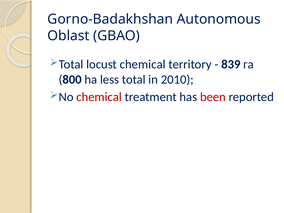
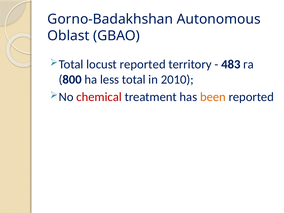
locust chemical: chemical -> reported
839: 839 -> 483
been colour: red -> orange
